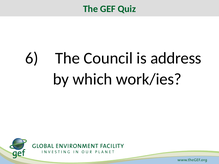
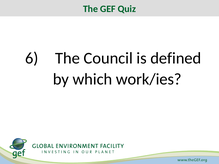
address: address -> defined
